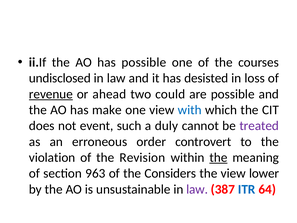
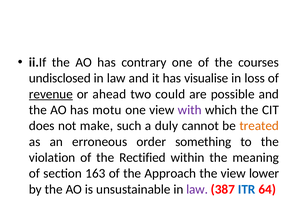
has possible: possible -> contrary
desisted: desisted -> visualise
make: make -> motu
with colour: blue -> purple
event: event -> make
treated colour: purple -> orange
controvert: controvert -> something
Revision: Revision -> Rectified
the at (218, 157) underline: present -> none
963: 963 -> 163
Considers: Considers -> Approach
